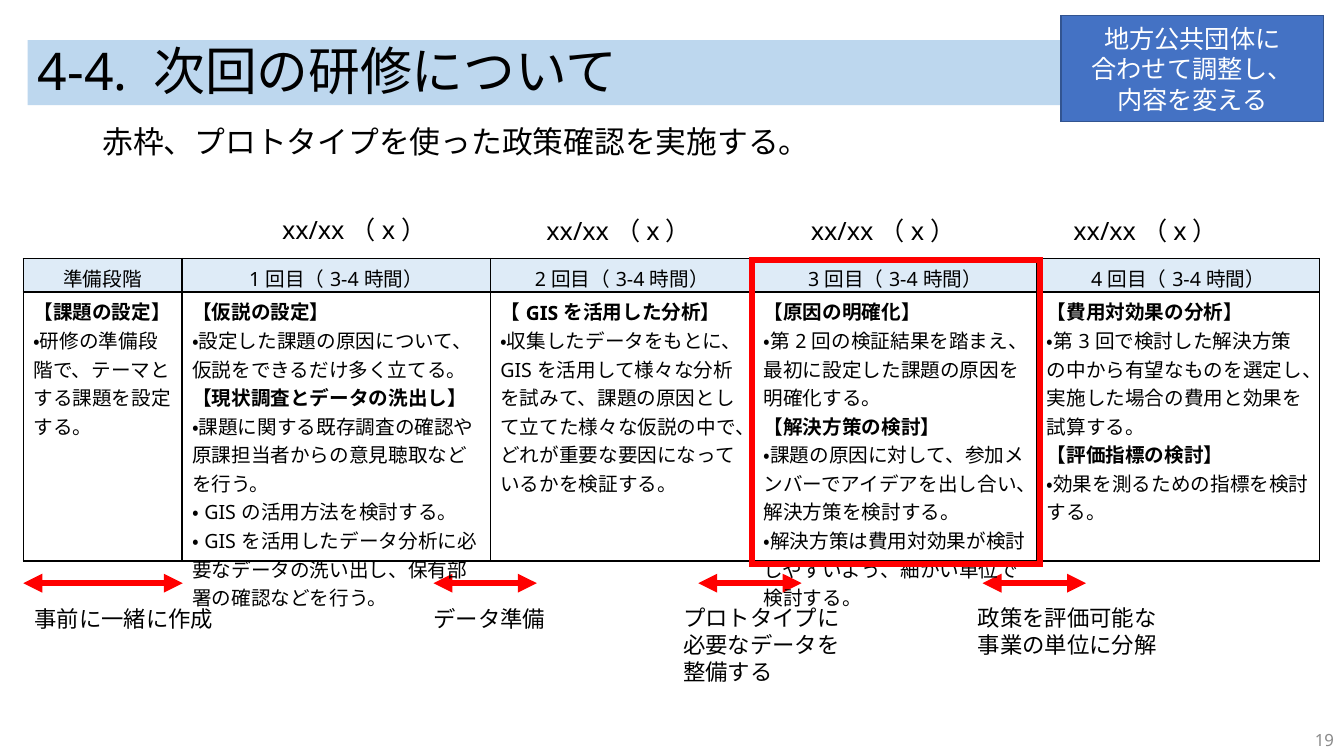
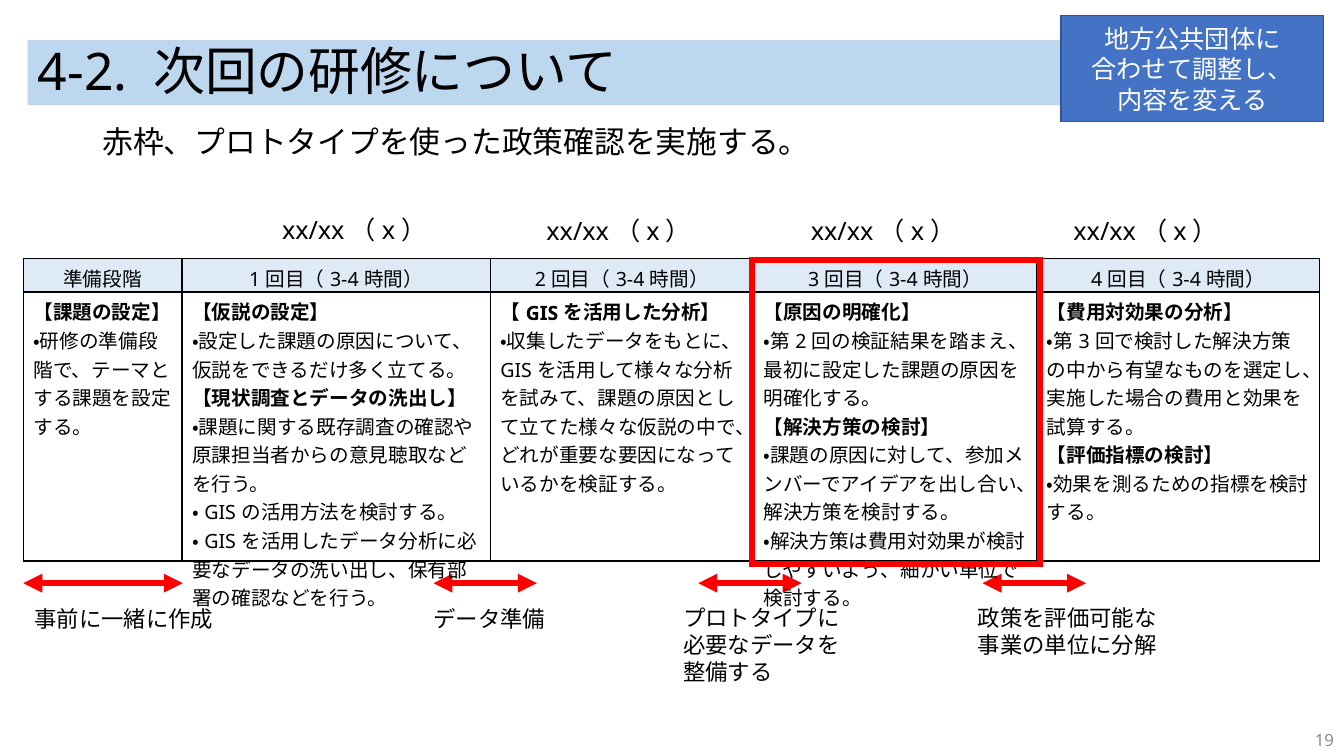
4-4: 4-4 -> 4-2
